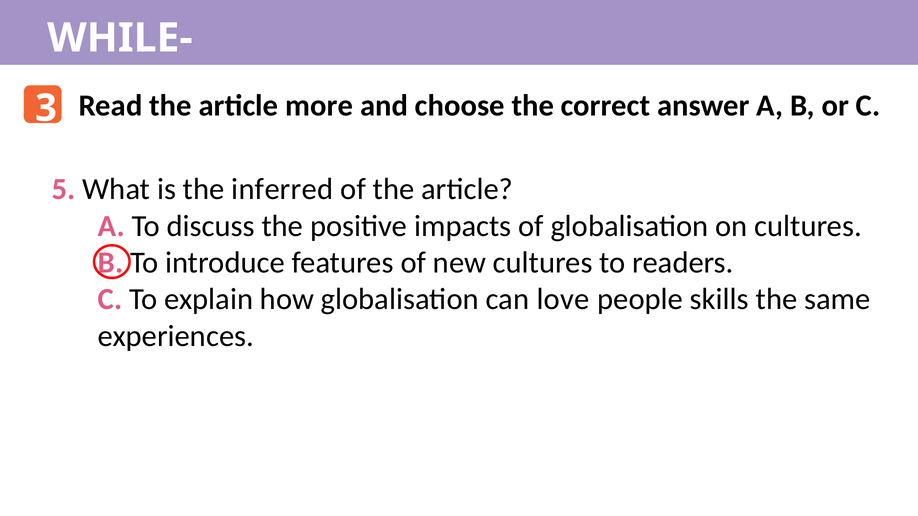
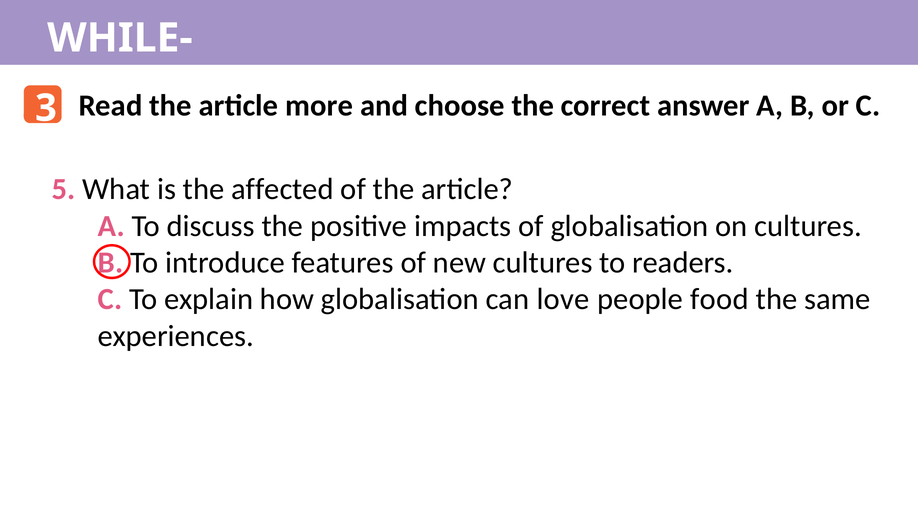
inferred: inferred -> affected
skills: skills -> food
